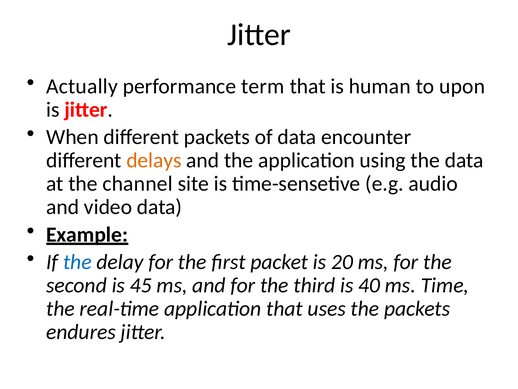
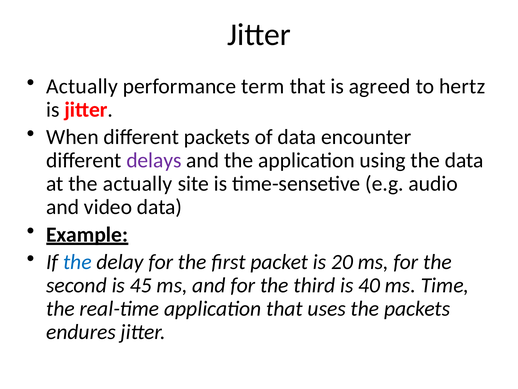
human: human -> agreed
upon: upon -> hertz
delays colour: orange -> purple
the channel: channel -> actually
